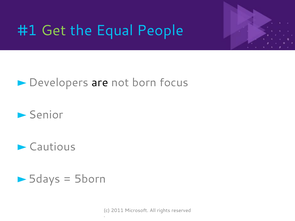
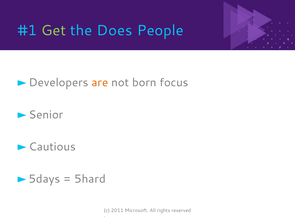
Equal: Equal -> Does
are colour: black -> orange
5born: 5born -> 5hard
